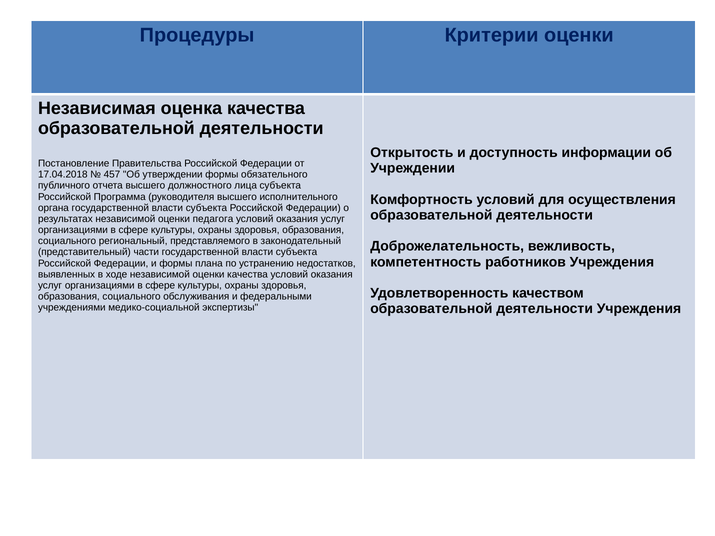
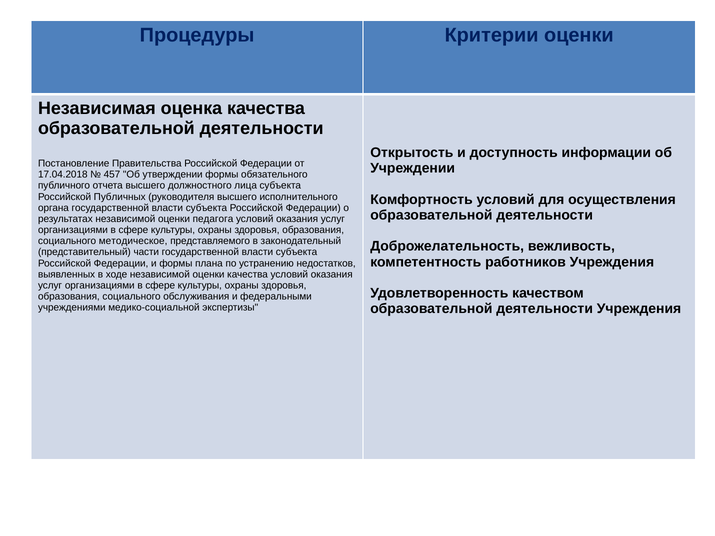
Программа: Программа -> Публичных
региональный: региональный -> методическое
